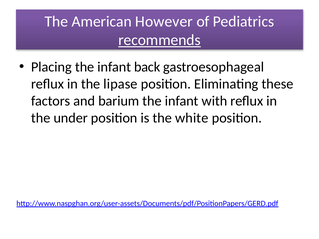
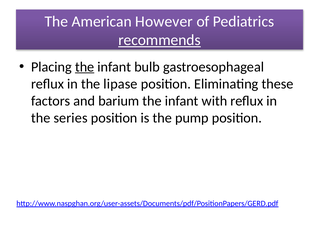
the at (85, 67) underline: none -> present
back: back -> bulb
under: under -> series
white: white -> pump
